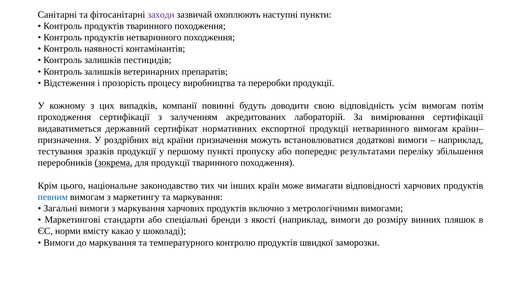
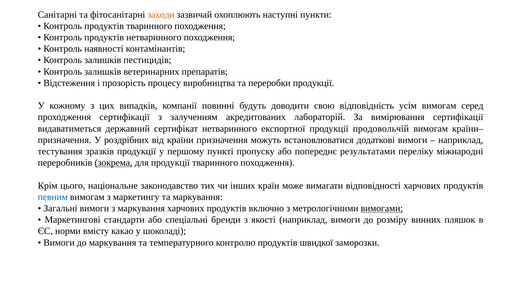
заходи colour: purple -> orange
потім: потім -> серед
сертифікат нормативних: нормативних -> нетваринного
продукції нетваринного: нетваринного -> продовольчій
збільшення: збільшення -> міжнародні
вимогами underline: none -> present
